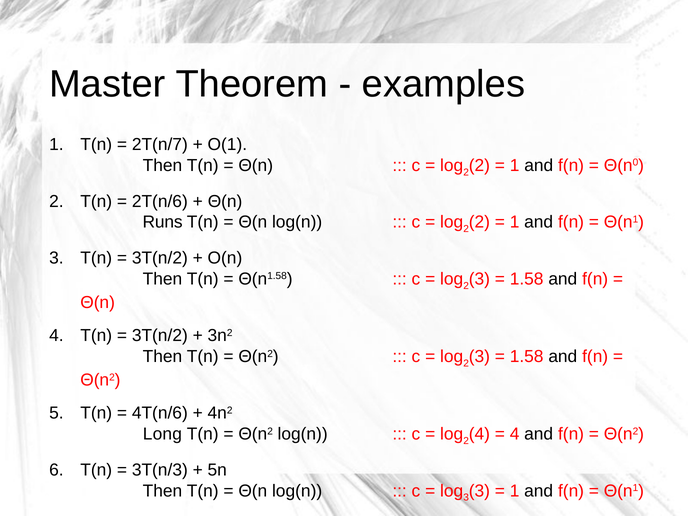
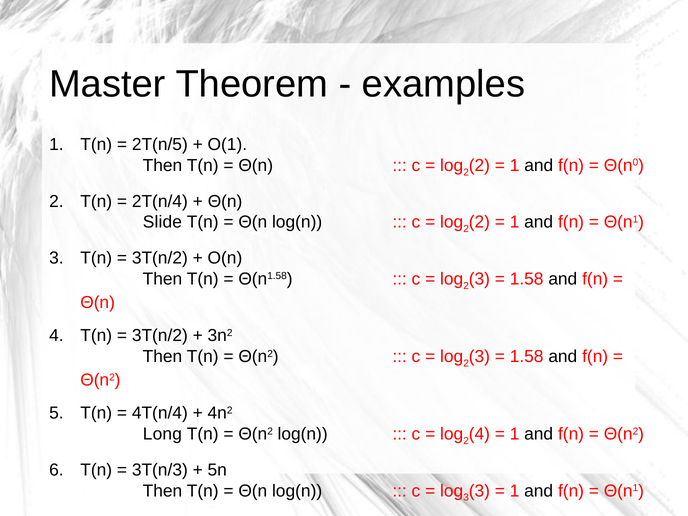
2T(n/7: 2T(n/7 -> 2T(n/5
2T(n/6: 2T(n/6 -> 2T(n/4
Runs: Runs -> Slide
4T(n/6: 4T(n/6 -> 4T(n/4
4 at (515, 434): 4 -> 1
